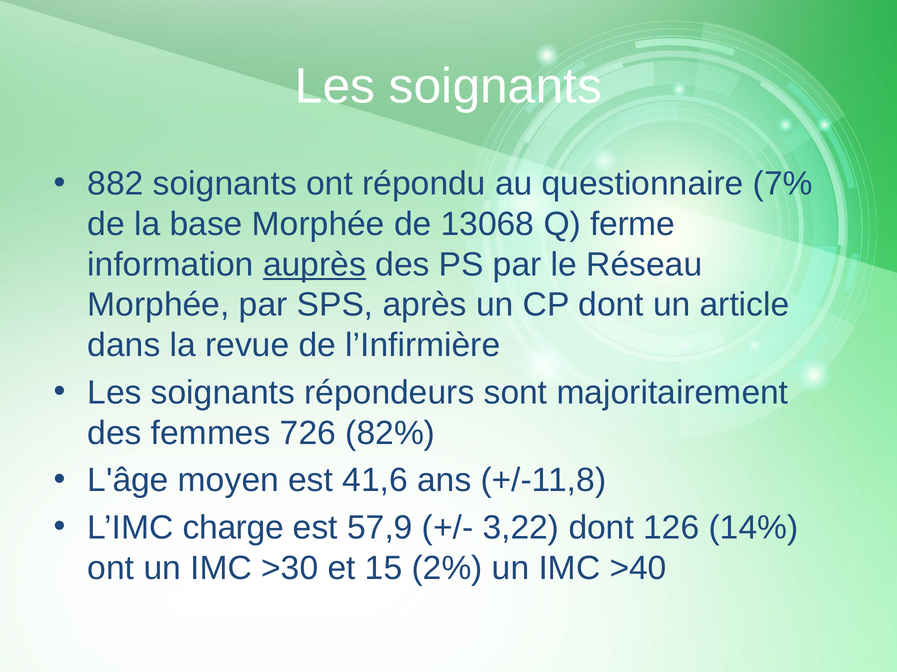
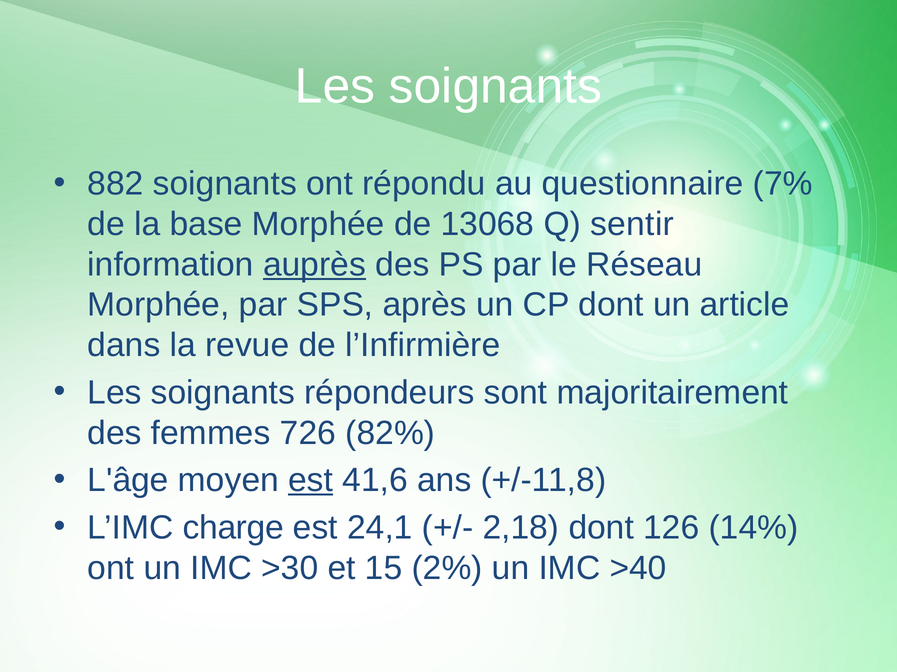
ferme: ferme -> sentir
est at (311, 481) underline: none -> present
57,9: 57,9 -> 24,1
3,22: 3,22 -> 2,18
